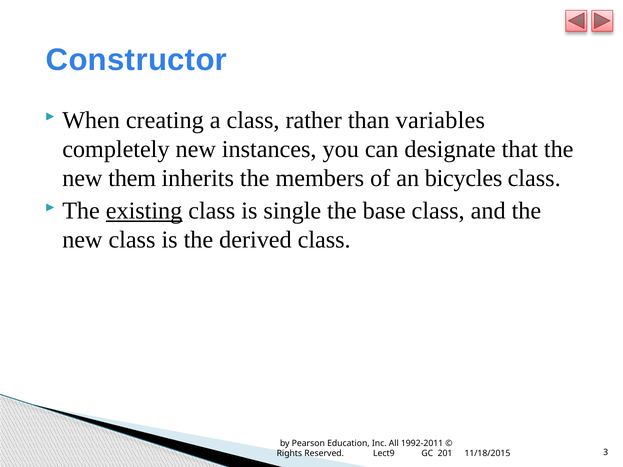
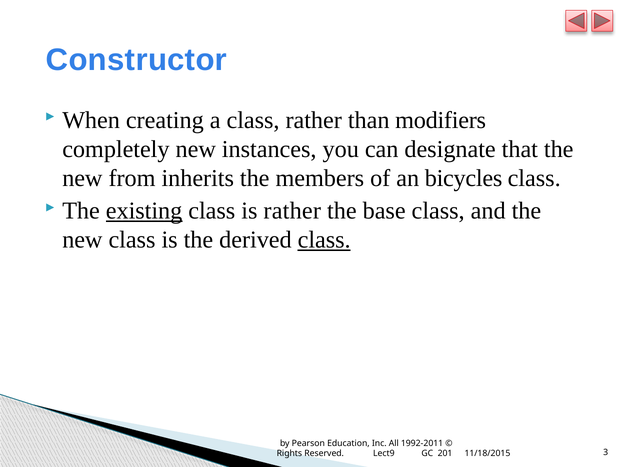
variables: variables -> modifiers
them: them -> from
is single: single -> rather
class at (324, 240) underline: none -> present
